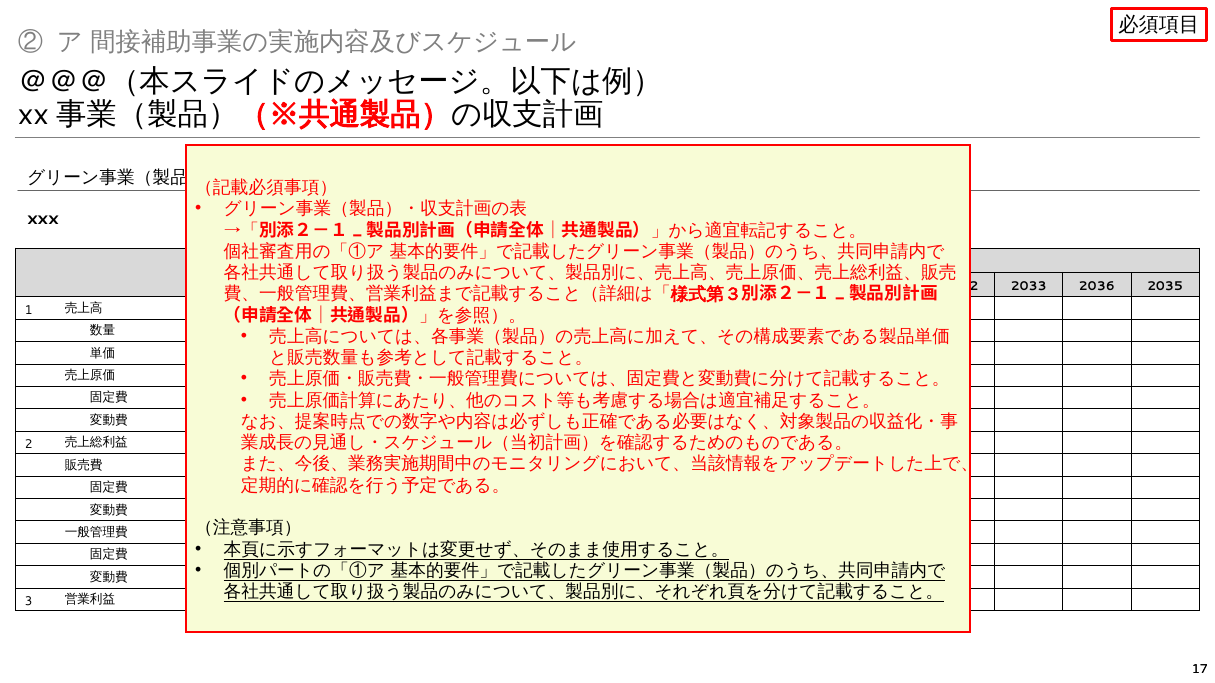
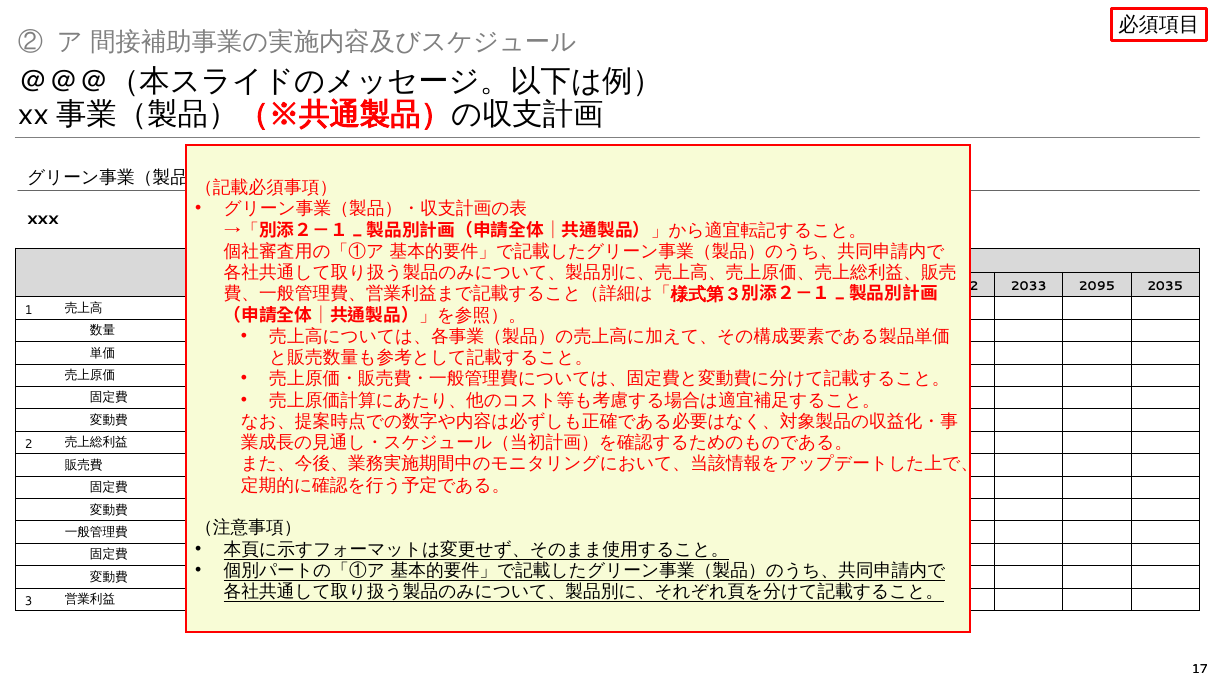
2036: 2036 -> 2095
